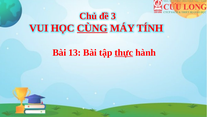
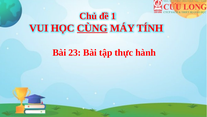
3: 3 -> 1
13: 13 -> 23
thực underline: present -> none
